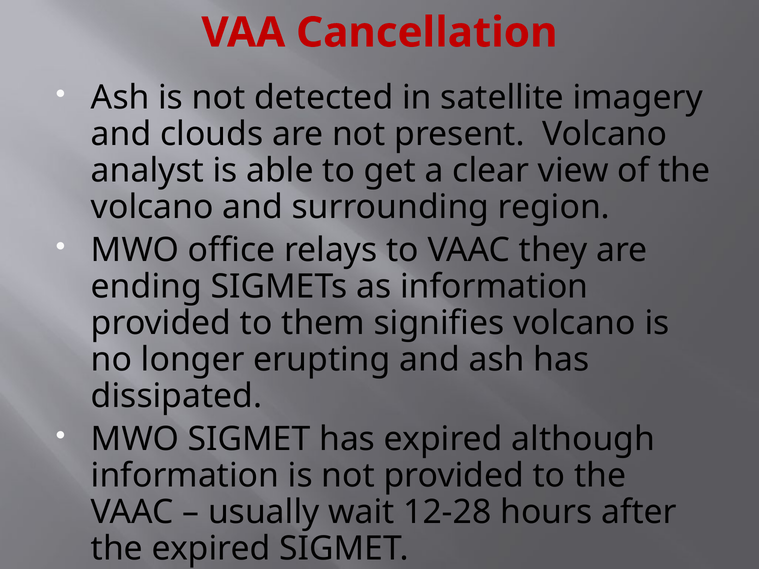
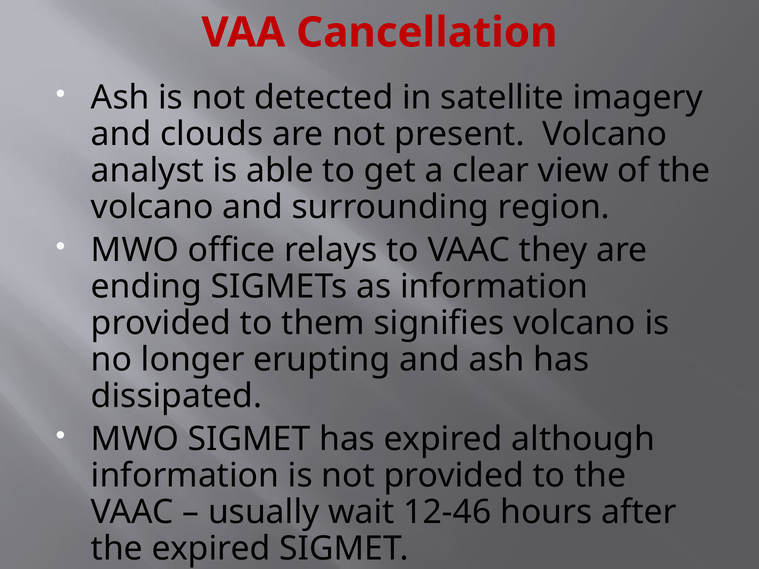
12-28: 12-28 -> 12-46
